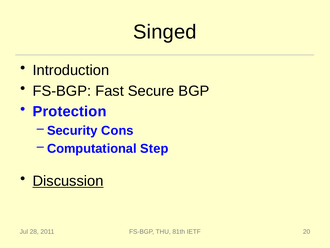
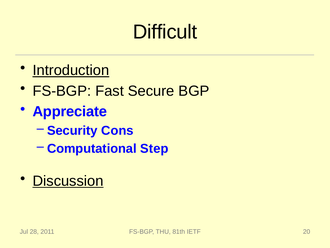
Singed: Singed -> Difficult
Introduction underline: none -> present
Protection: Protection -> Appreciate
